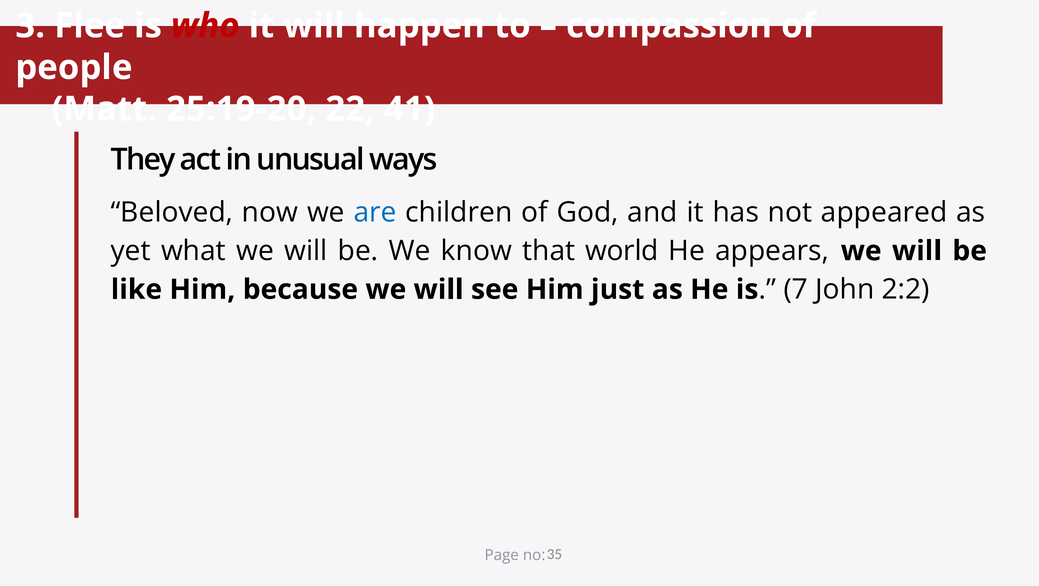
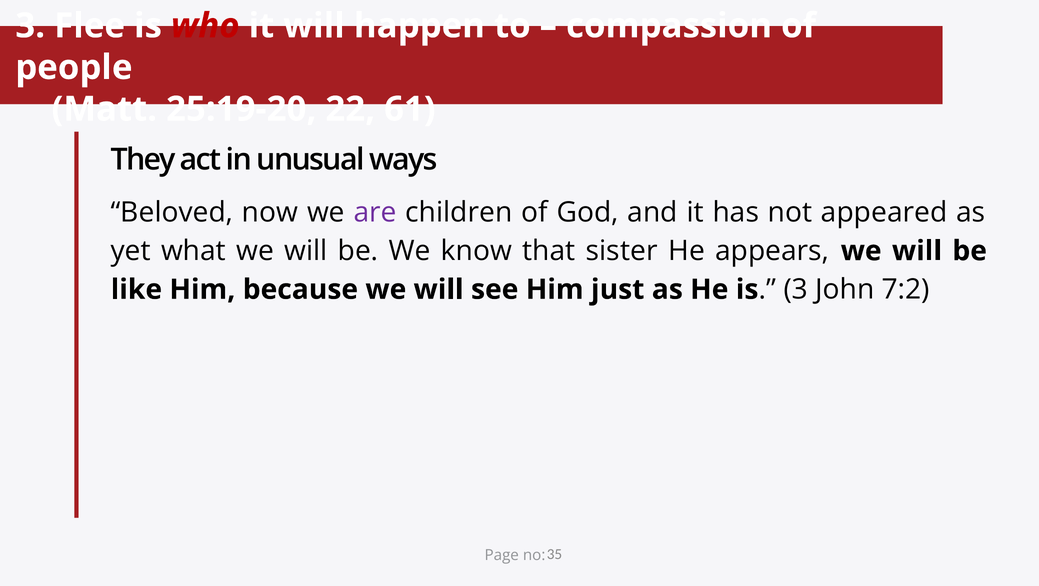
41: 41 -> 61
are colour: blue -> purple
world: world -> sister
is 7: 7 -> 3
2:2: 2:2 -> 7:2
